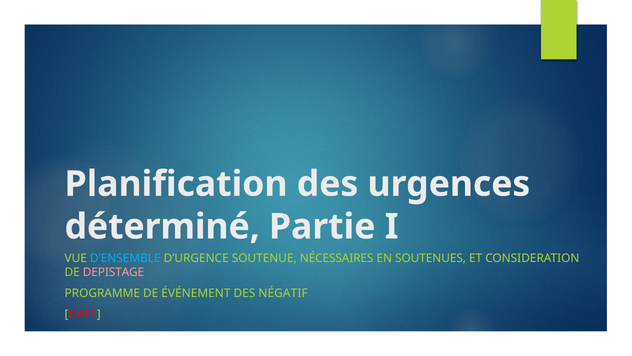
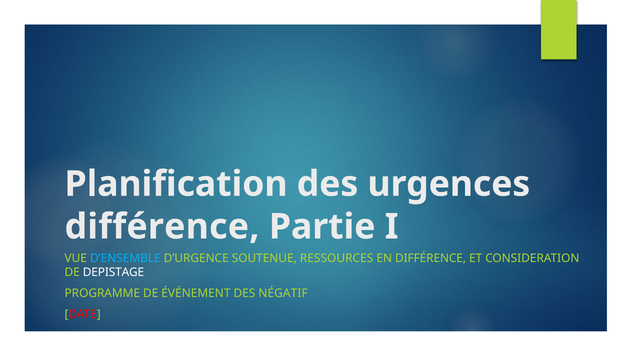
déterminé at (162, 226): déterminé -> différence
NÉCESSAIRES: NÉCESSAIRES -> RESSOURCES
EN SOUTENUES: SOUTENUES -> DIFFÉRENCE
DEPISTAGE colour: pink -> white
